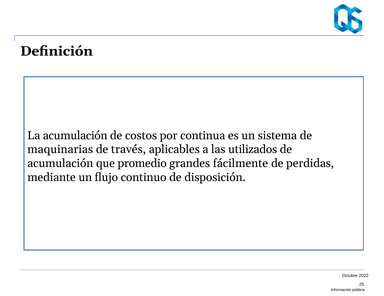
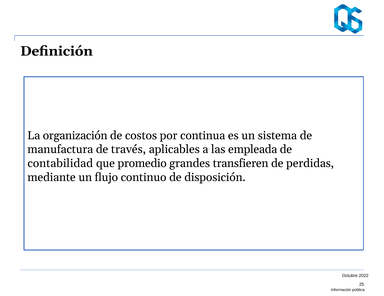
La acumulación: acumulación -> organización
maquinarias: maquinarias -> manufactura
utilizados: utilizados -> empleada
acumulación at (60, 164): acumulación -> contabilidad
fácilmente: fácilmente -> transfieren
